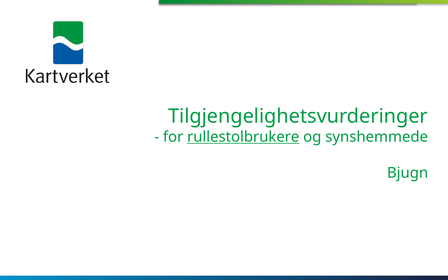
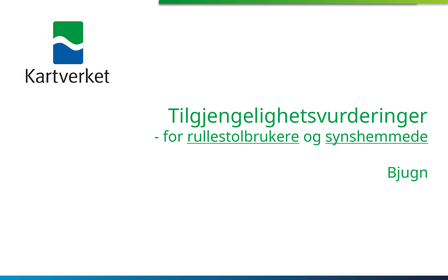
synshemmede underline: none -> present
